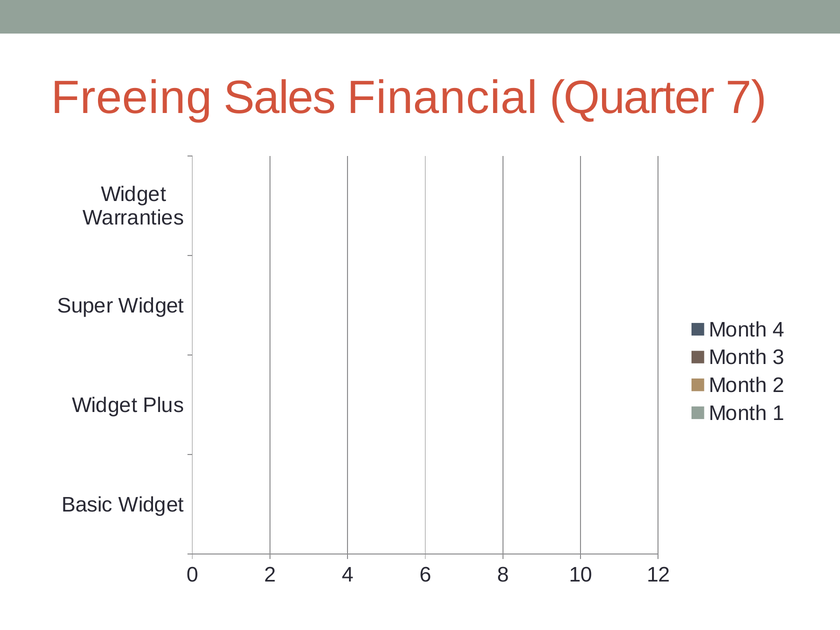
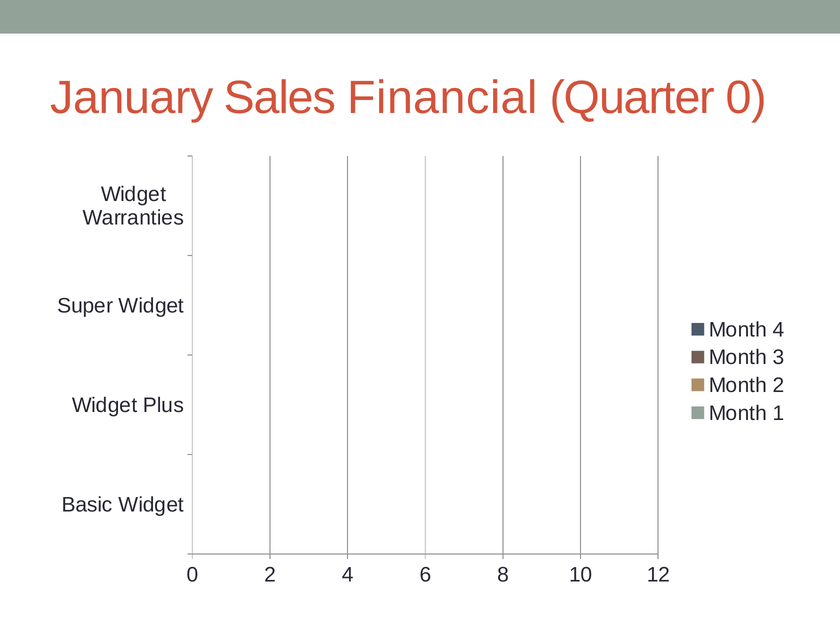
Freeing: Freeing -> January
Quarter 7: 7 -> 0
